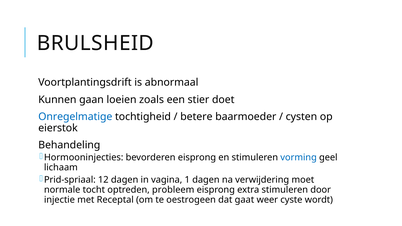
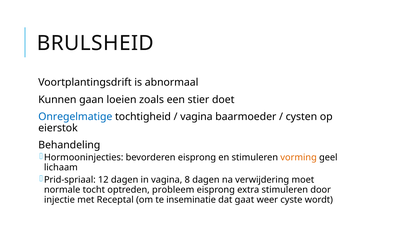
betere at (196, 117): betere -> vagina
vorming colour: blue -> orange
1: 1 -> 8
oestrogeen: oestrogeen -> inseminatie
